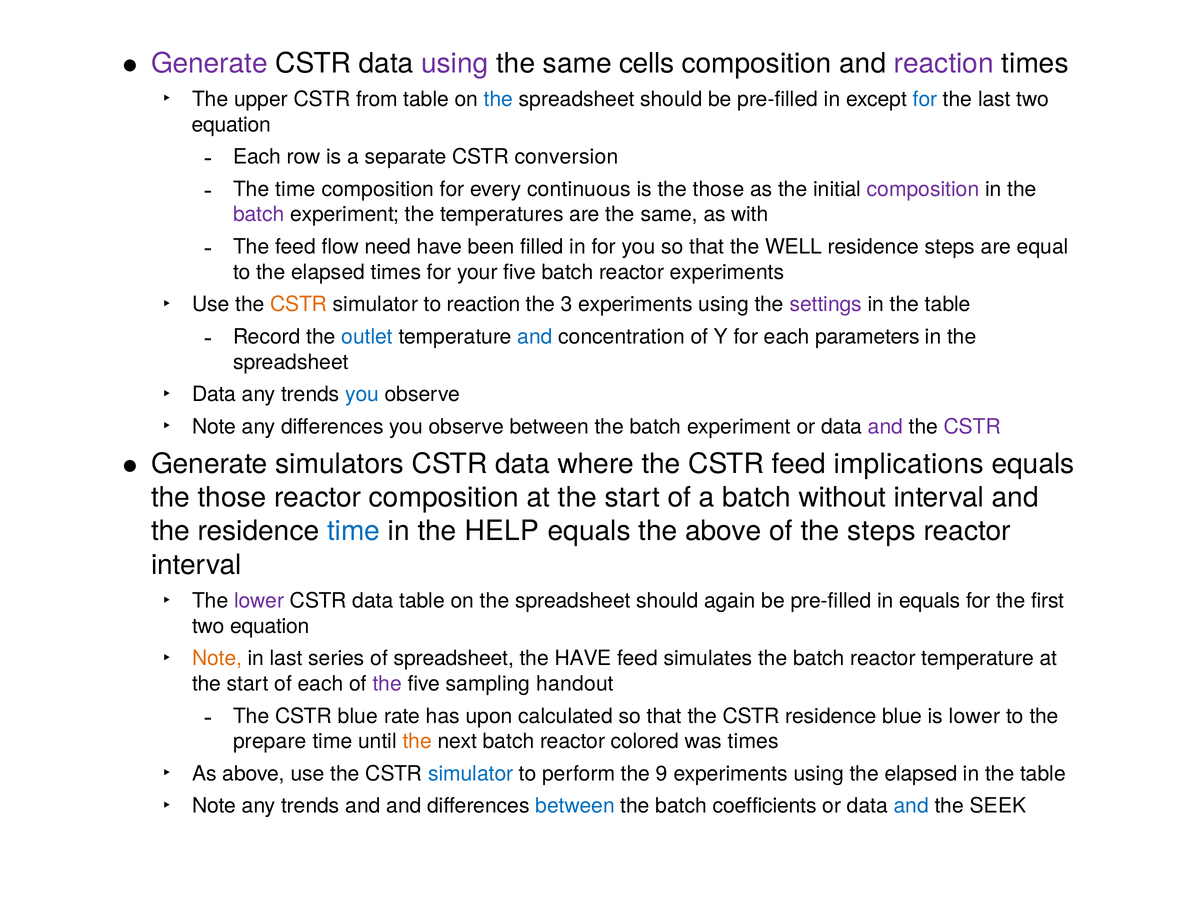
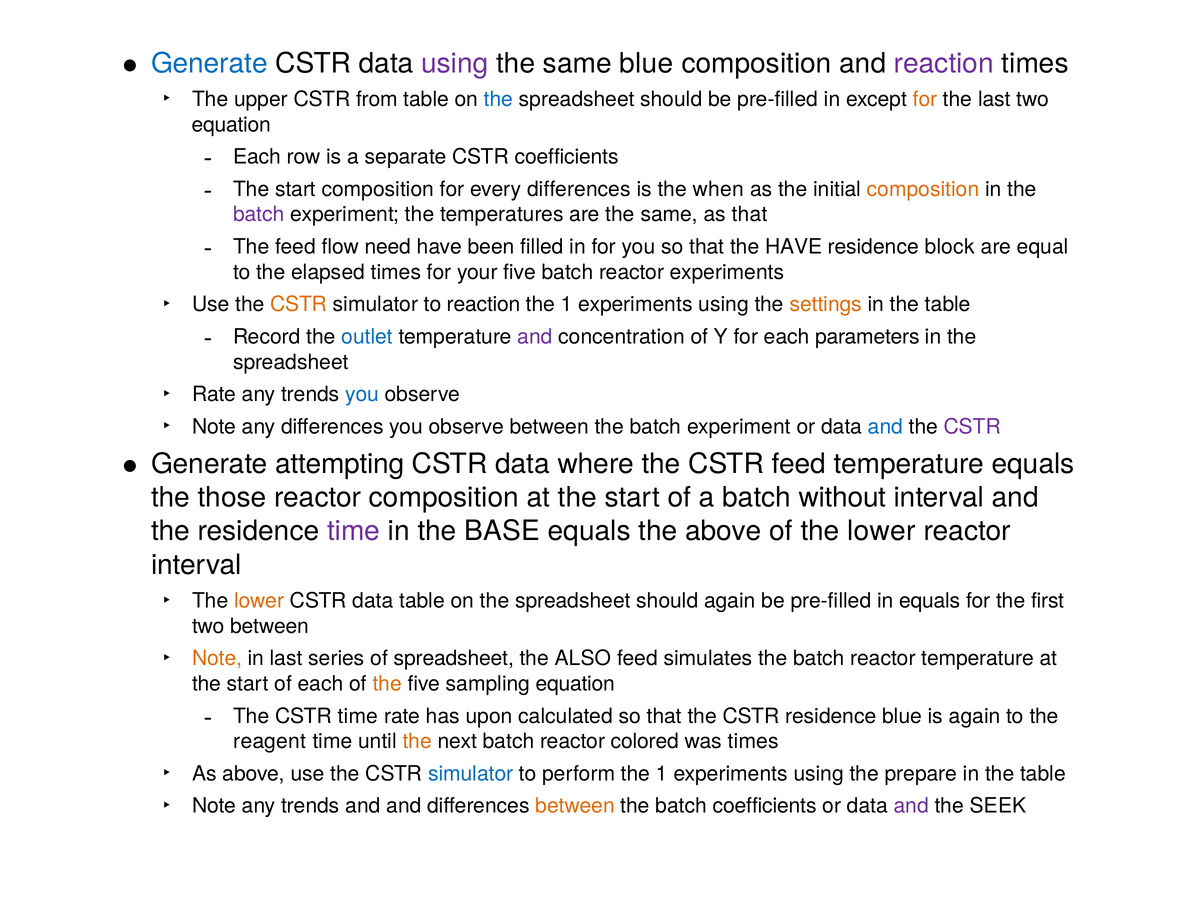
Generate at (209, 63) colour: purple -> blue
same cells: cells -> blue
for at (925, 99) colour: blue -> orange
CSTR conversion: conversion -> coefficients
time at (295, 189): time -> start
every continuous: continuous -> differences
is the those: those -> when
composition at (923, 189) colour: purple -> orange
as with: with -> that
the WELL: WELL -> HAVE
residence steps: steps -> block
3 at (567, 305): 3 -> 1
settings colour: purple -> orange
and at (535, 337) colour: blue -> purple
Data at (214, 394): Data -> Rate
and at (885, 427) colour: purple -> blue
simulators: simulators -> attempting
feed implications: implications -> temperature
time at (354, 531) colour: blue -> purple
HELP: HELP -> BASE
of the steps: steps -> lower
lower at (259, 601) colour: purple -> orange
equation at (270, 626): equation -> between
the HAVE: HAVE -> ALSO
the at (387, 684) colour: purple -> orange
sampling handout: handout -> equation
CSTR blue: blue -> time
is lower: lower -> again
prepare: prepare -> reagent
perform the 9: 9 -> 1
using the elapsed: elapsed -> prepare
between at (575, 806) colour: blue -> orange
and at (911, 806) colour: blue -> purple
